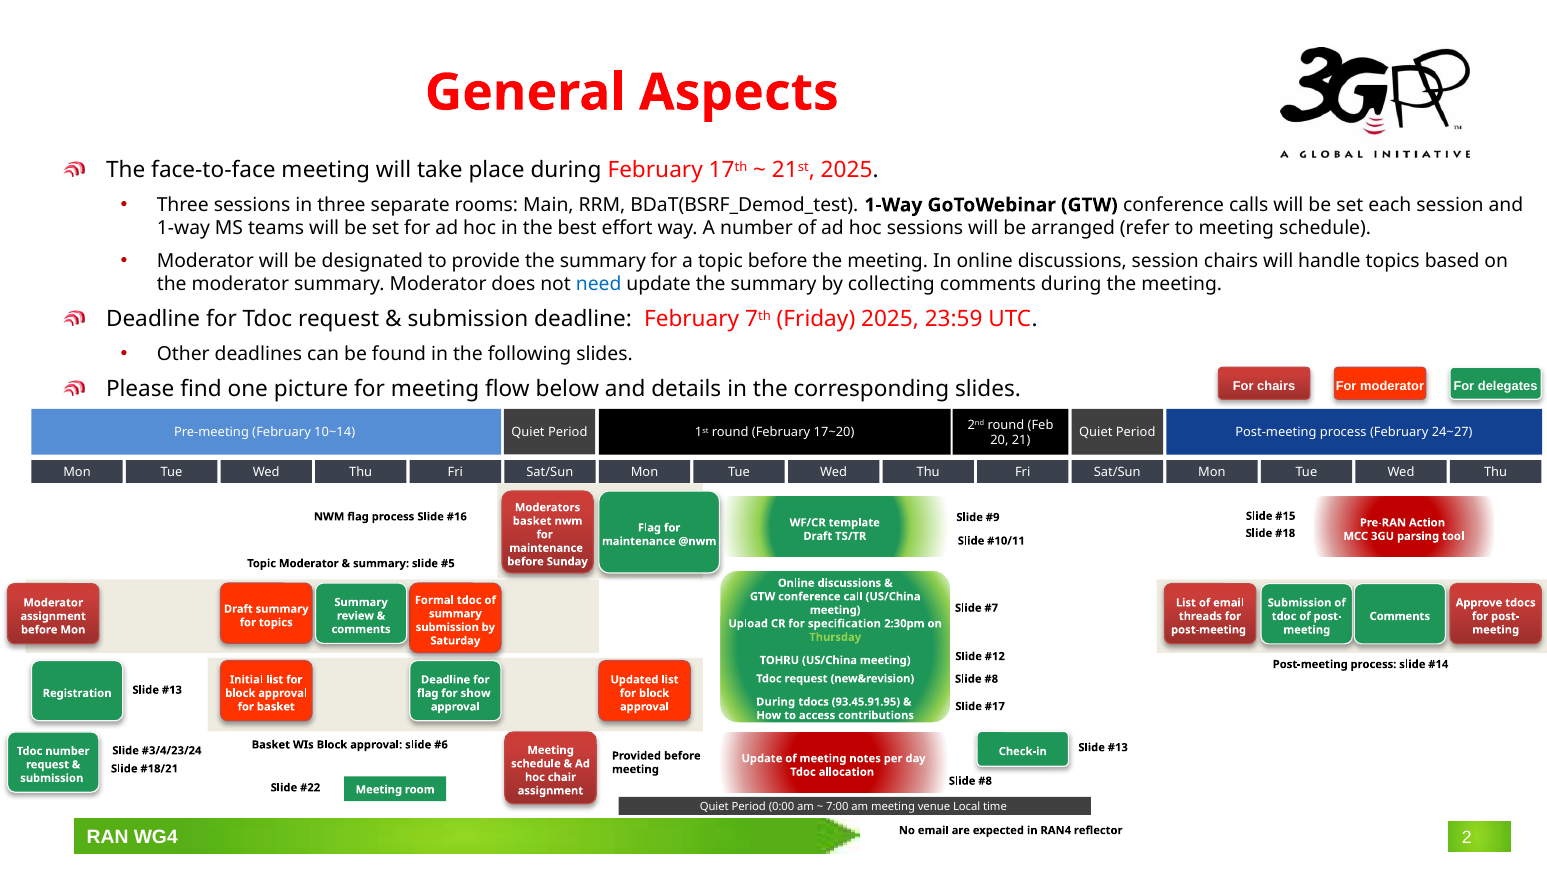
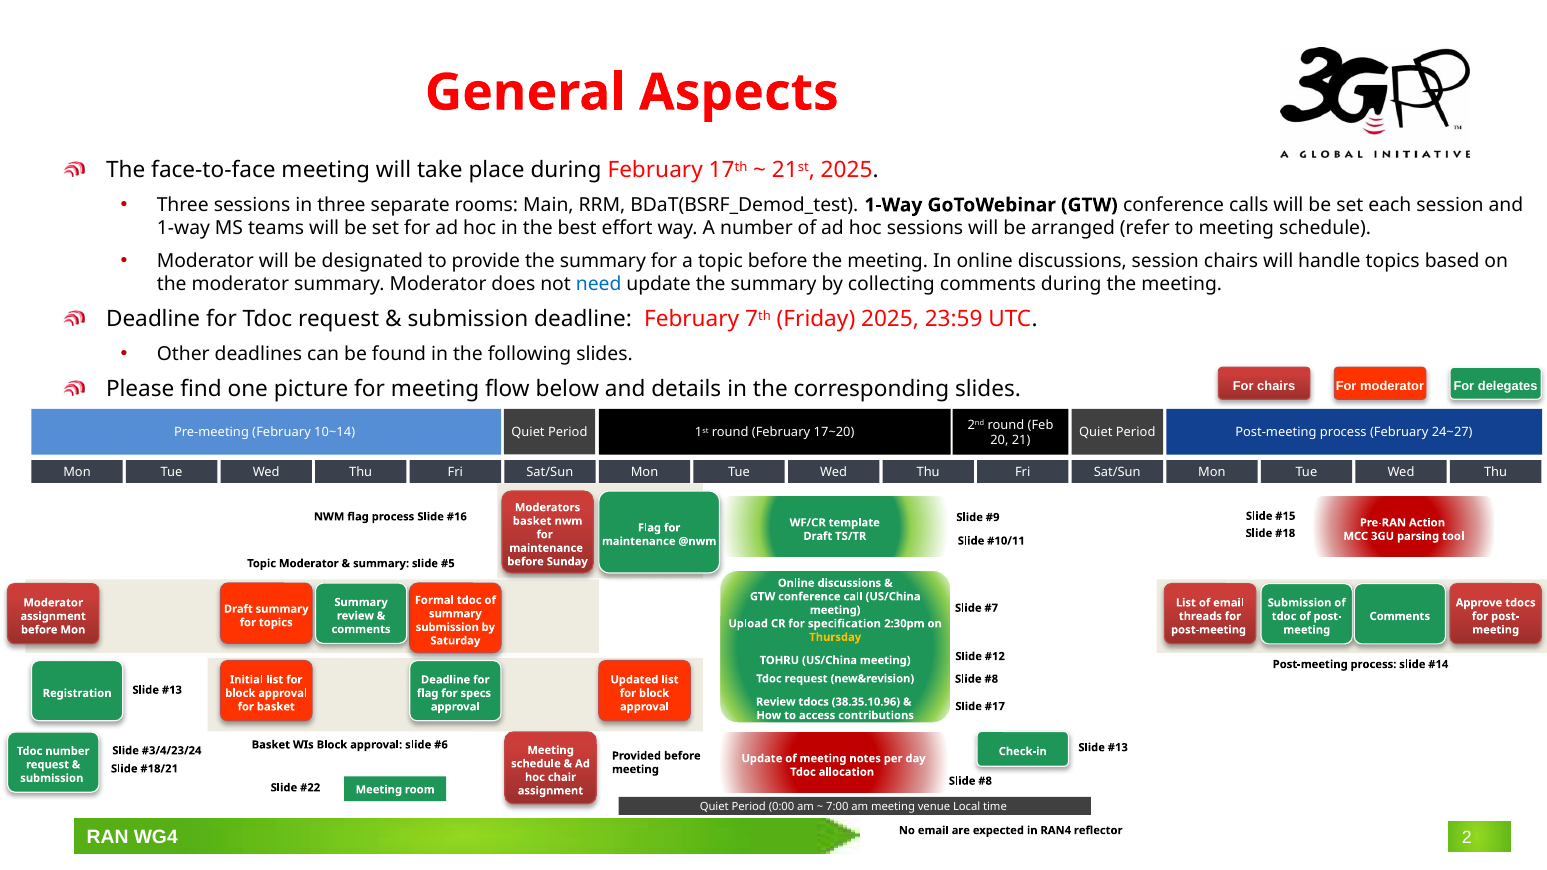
Thursday colour: light green -> yellow
show: show -> specs
During at (776, 702): During -> Review
93.45.91.95: 93.45.91.95 -> 38.35.10.96
